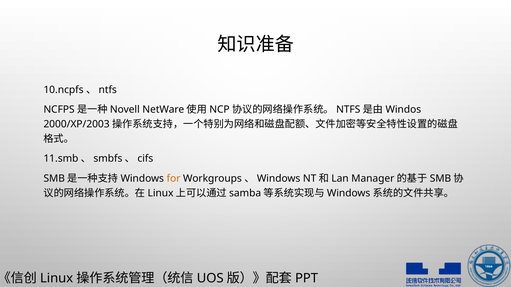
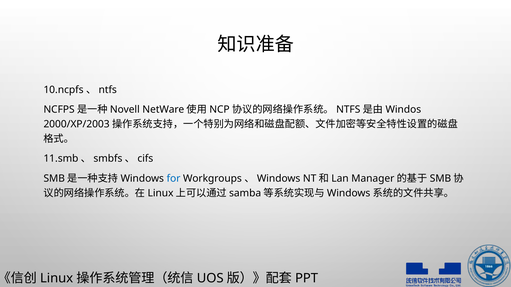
for colour: orange -> blue
